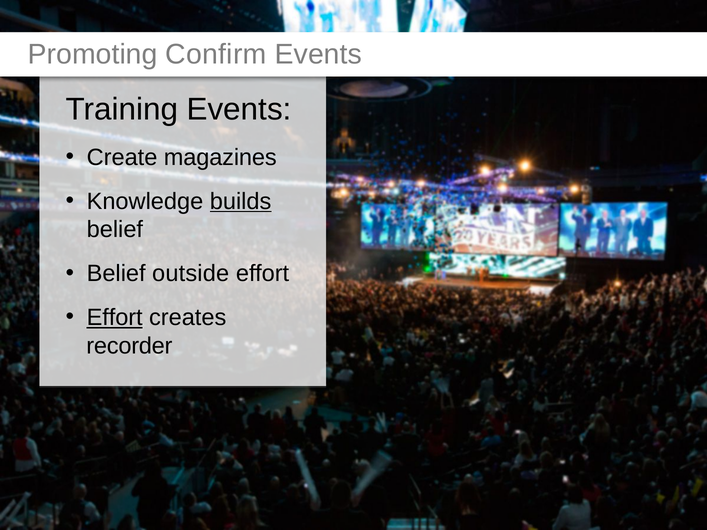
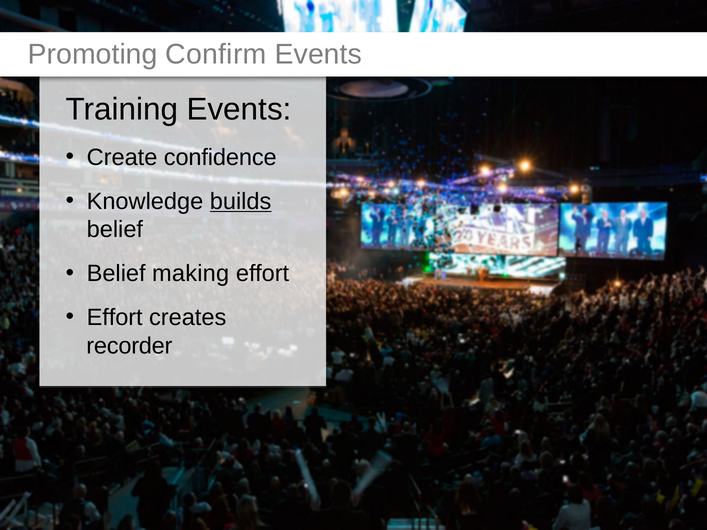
magazines: magazines -> confidence
outside: outside -> making
Effort at (115, 318) underline: present -> none
